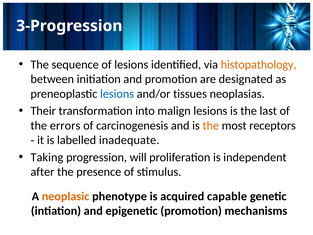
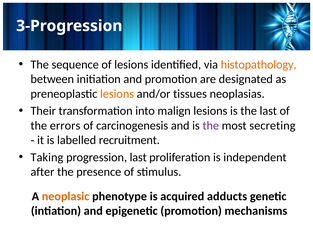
lesions at (117, 94) colour: blue -> orange
the at (211, 125) colour: orange -> purple
receptors: receptors -> secreting
inadequate: inadequate -> recruitment
progression will: will -> last
capable: capable -> adducts
